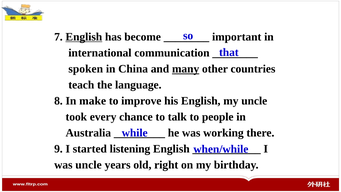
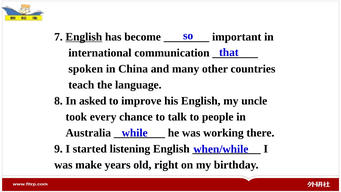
many underline: present -> none
make: make -> asked
was uncle: uncle -> make
